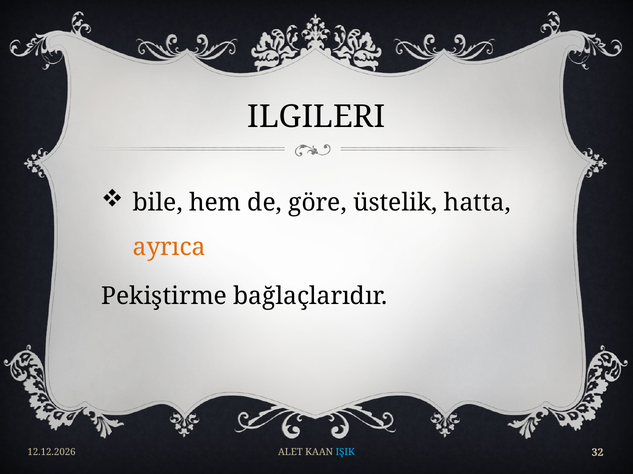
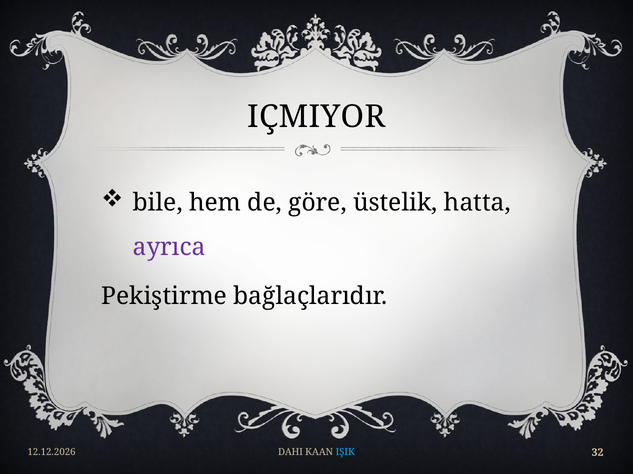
ILGILERI: ILGILERI -> IÇMIYOR
ayrıca colour: orange -> purple
ALET: ALET -> DAHI
